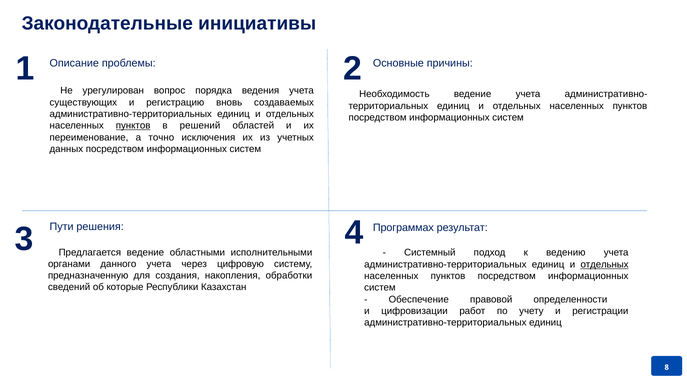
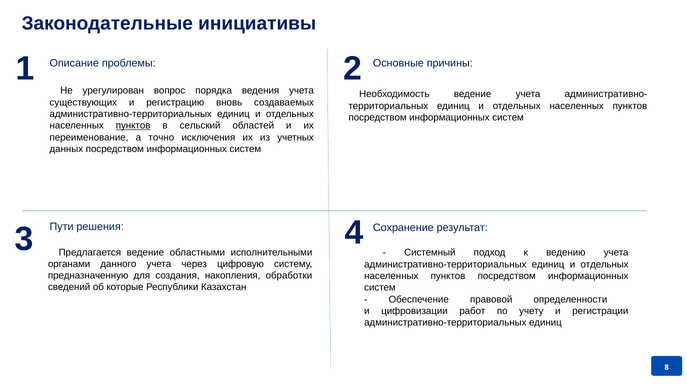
решений: решений -> сельский
Программах: Программах -> Сохранение
отдельных at (605, 265) underline: present -> none
